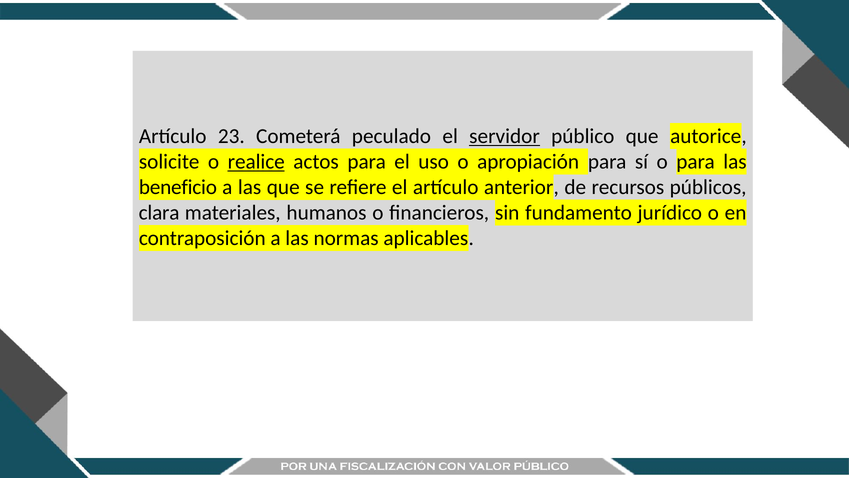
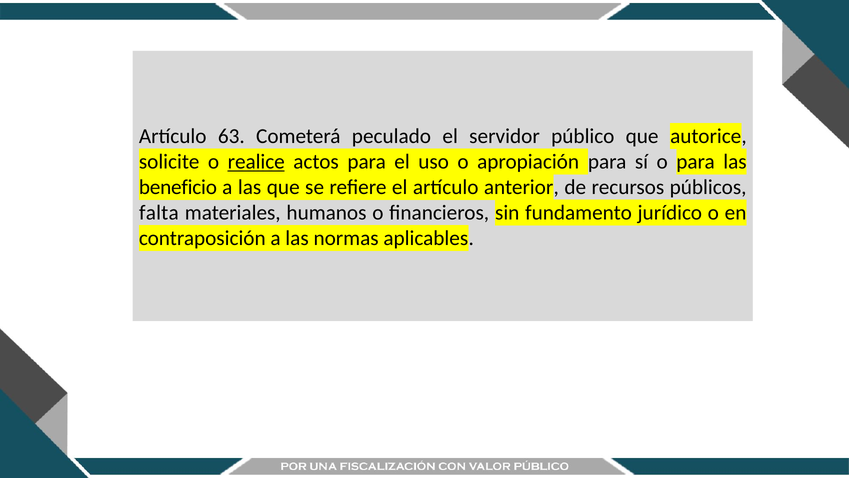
23: 23 -> 63
servidor underline: present -> none
clara: clara -> falta
